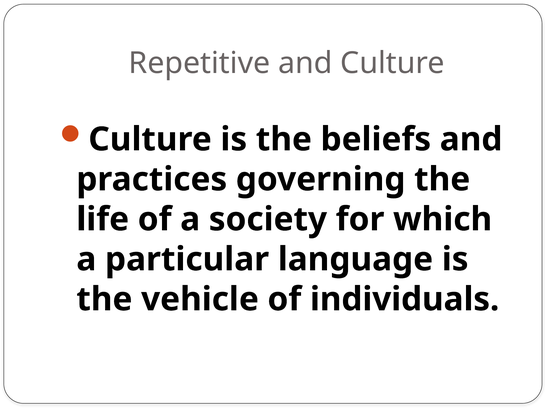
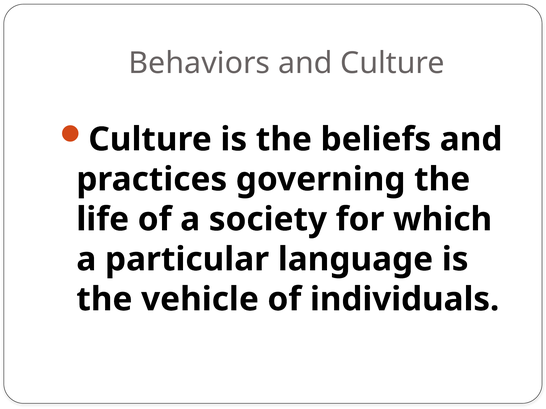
Repetitive: Repetitive -> Behaviors
